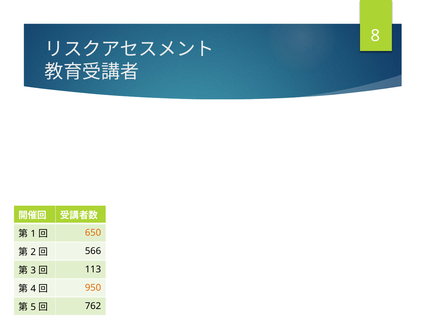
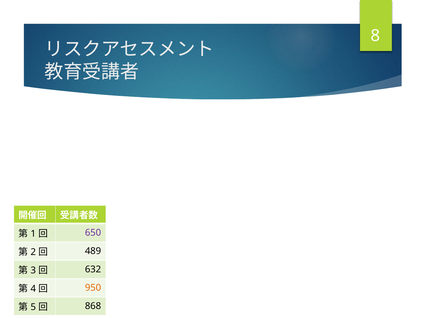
650 colour: orange -> purple
566: 566 -> 489
113: 113 -> 632
762: 762 -> 868
